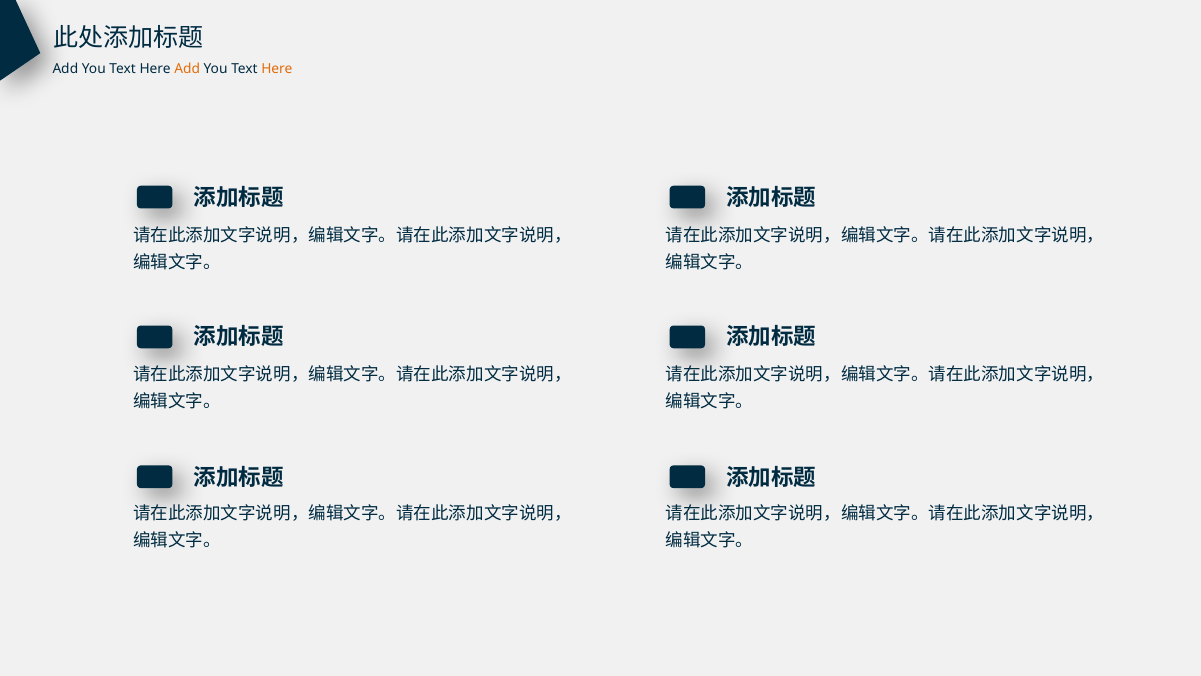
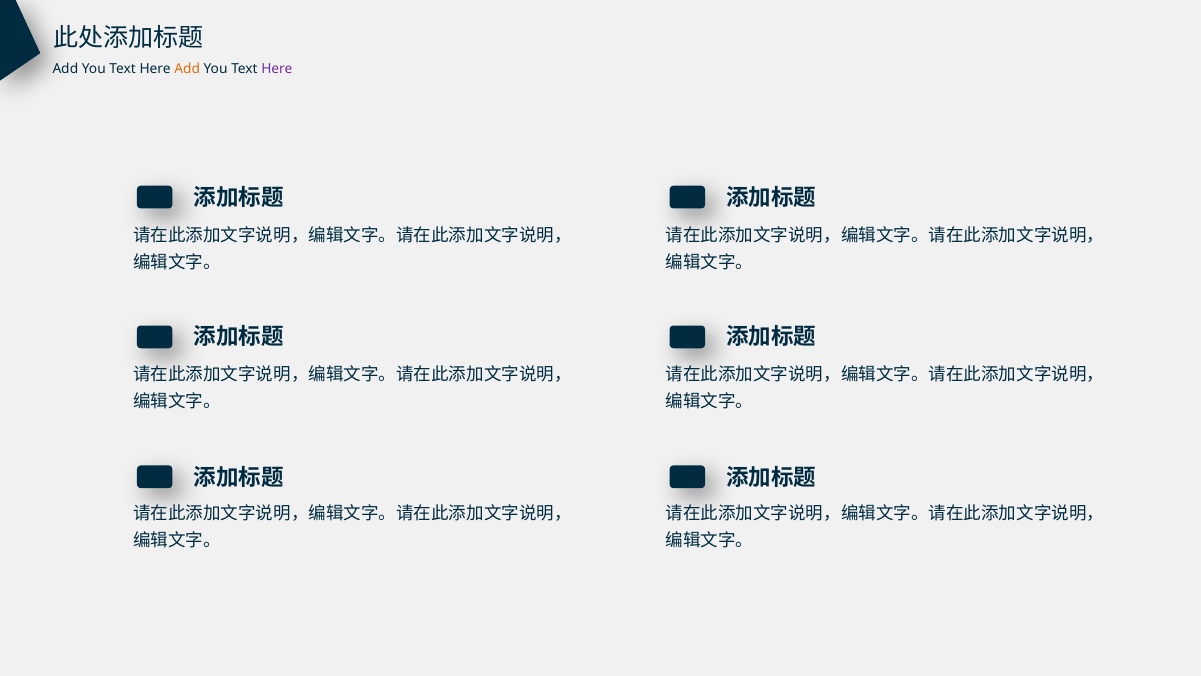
Here at (277, 69) colour: orange -> purple
